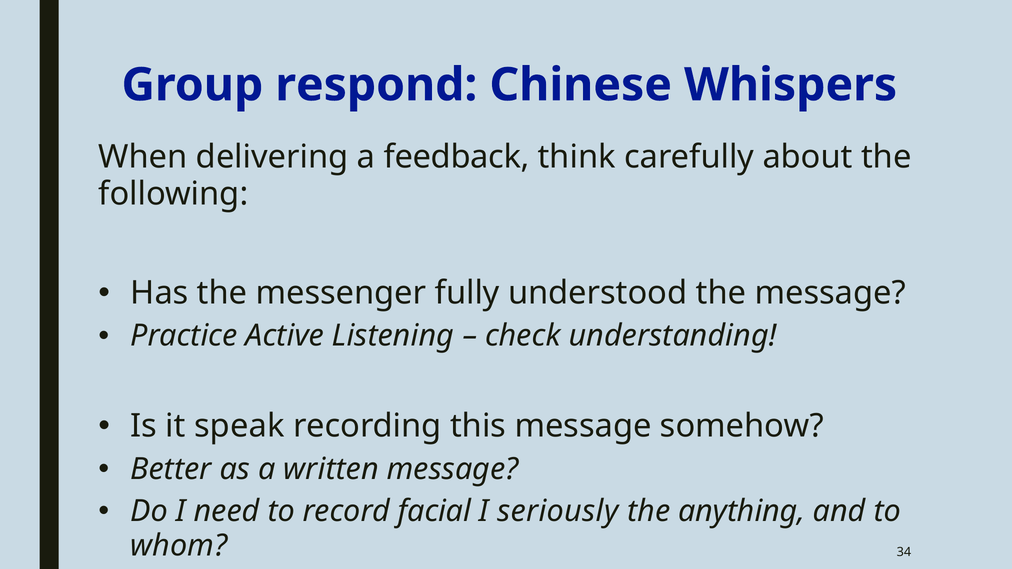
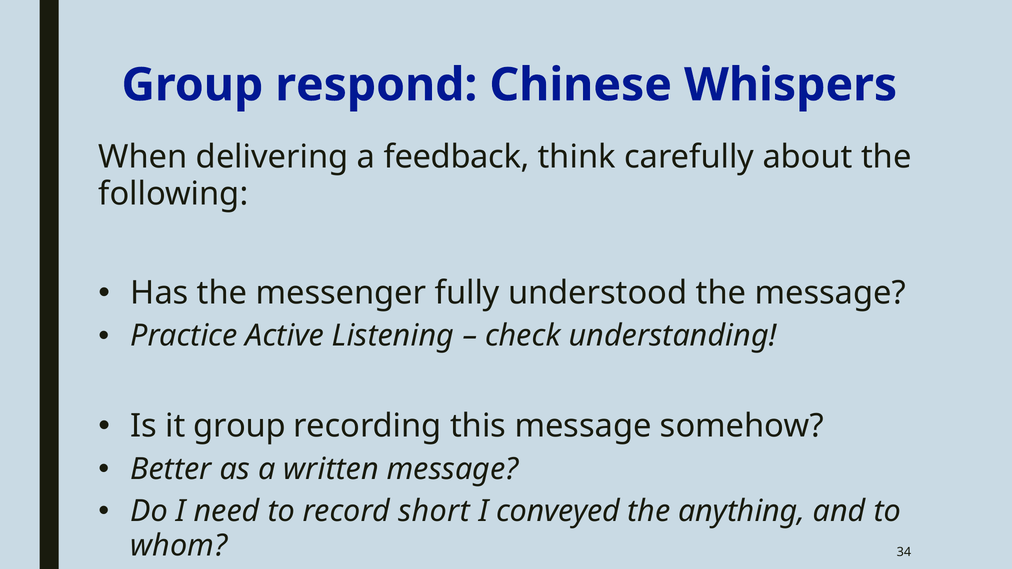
it speak: speak -> group
facial: facial -> short
seriously: seriously -> conveyed
